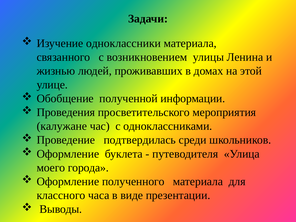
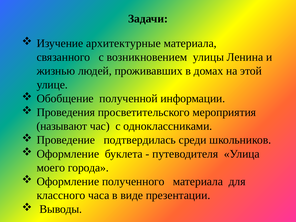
одноклассники: одноклассники -> архитектурные
калужане: калужане -> называют
